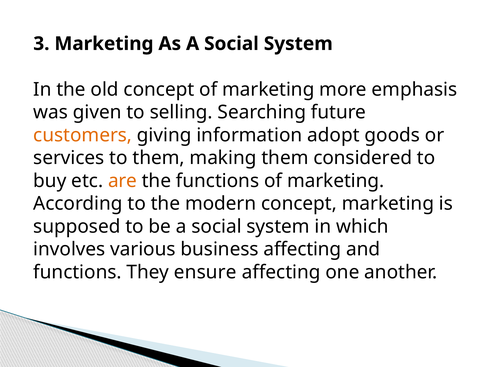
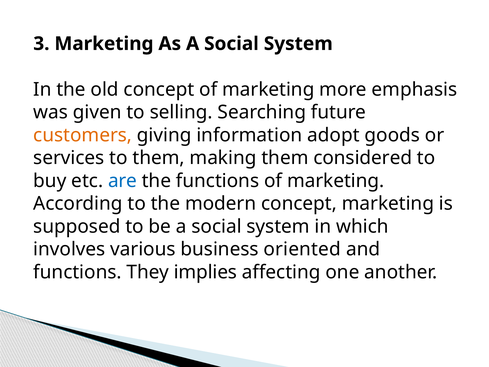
are colour: orange -> blue
business affecting: affecting -> oriented
ensure: ensure -> implies
